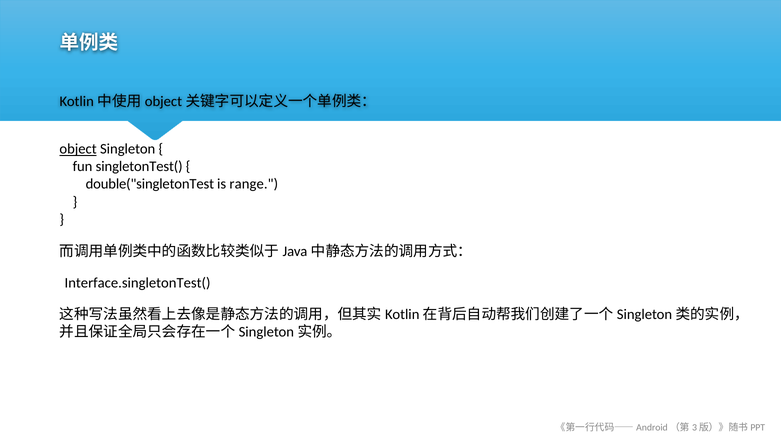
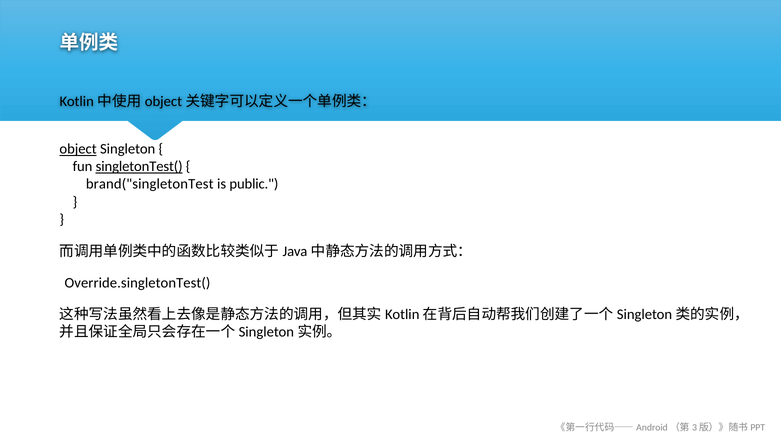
singletonTest( underline: none -> present
double("singletonTest: double("singletonTest -> brand("singletonTest
range: range -> public
Interface.singletonTest(: Interface.singletonTest( -> Override.singletonTest(
